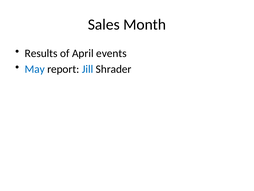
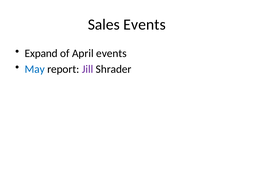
Sales Month: Month -> Events
Results: Results -> Expand
Jill colour: blue -> purple
